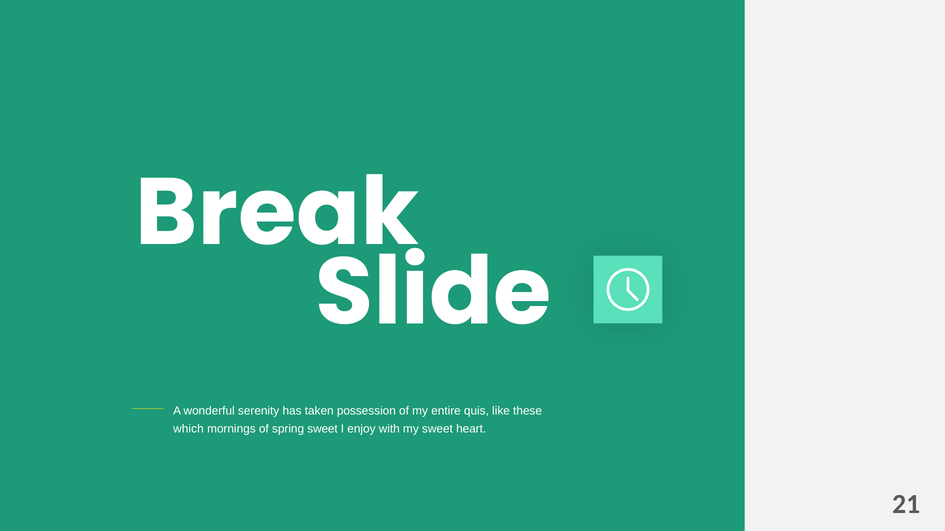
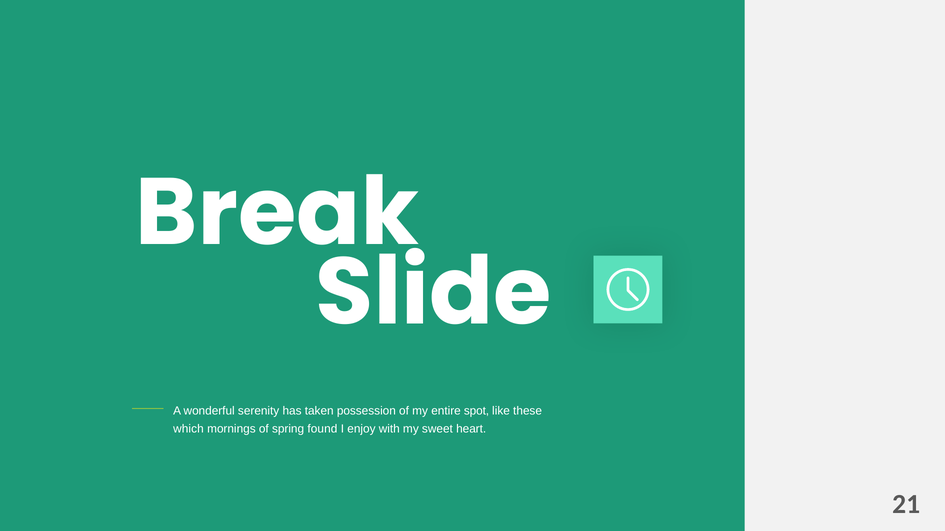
quis: quis -> spot
spring sweet: sweet -> found
